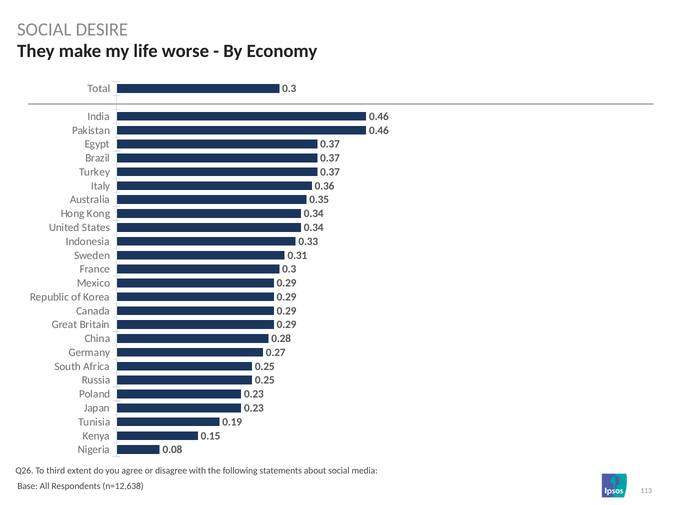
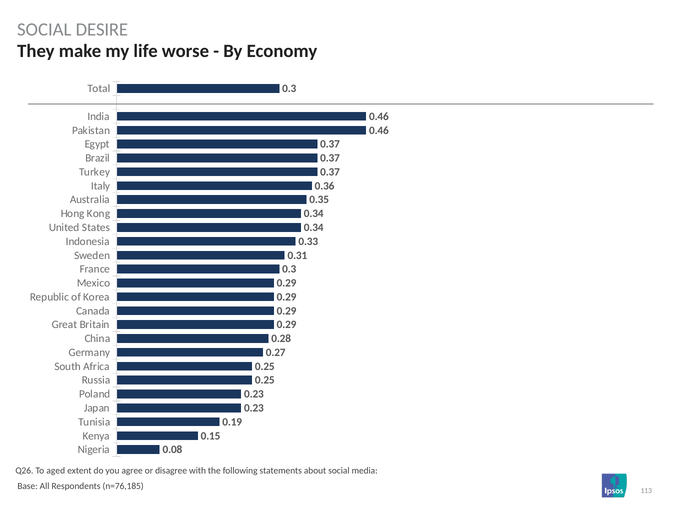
third: third -> aged
n=12,638: n=12,638 -> n=76,185
